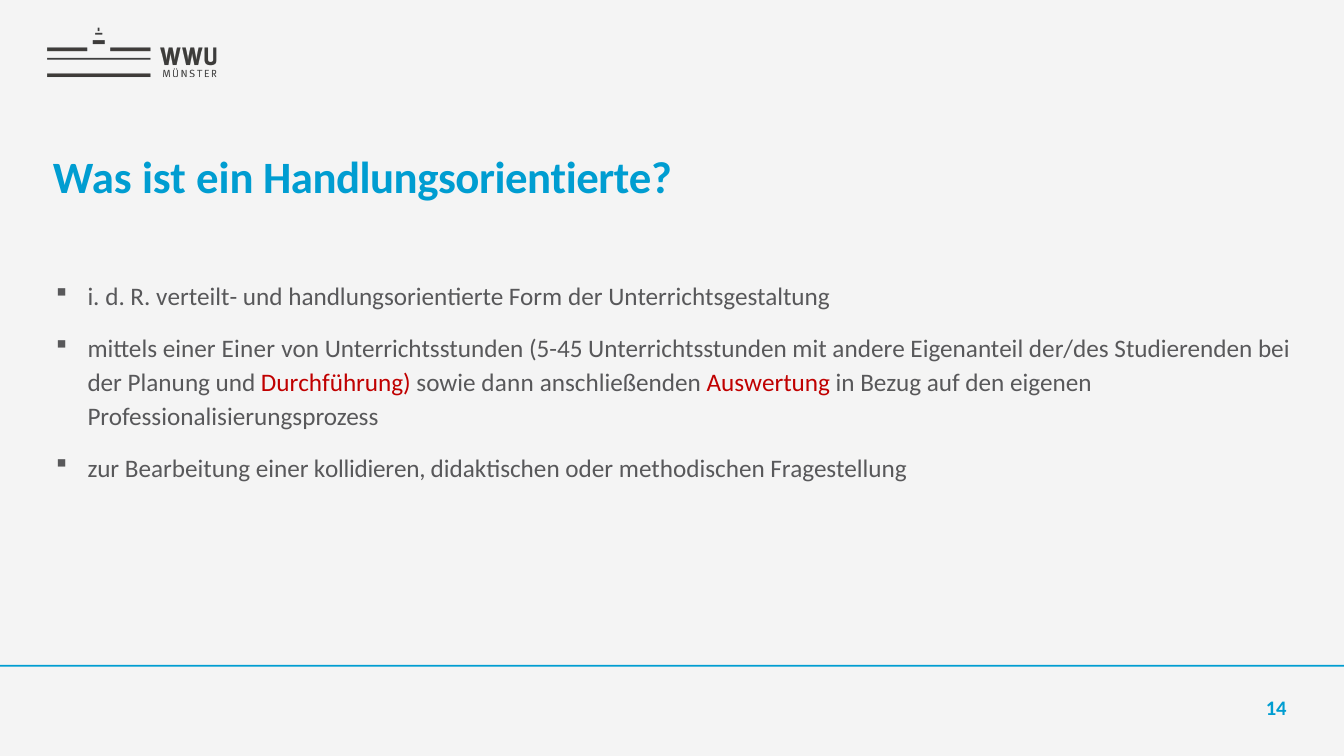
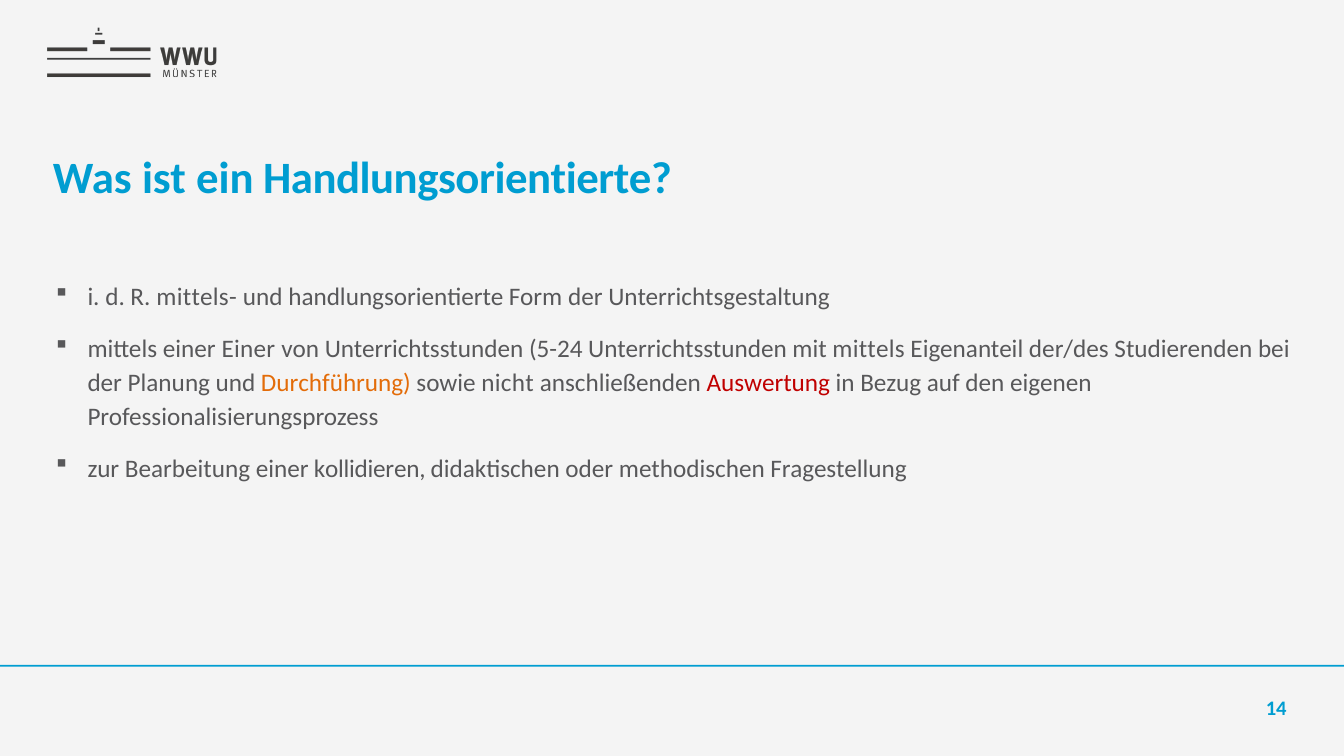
verteilt-: verteilt- -> mittels-
5-45: 5-45 -> 5-24
mit andere: andere -> mittels
Durchführung colour: red -> orange
dann: dann -> nicht
